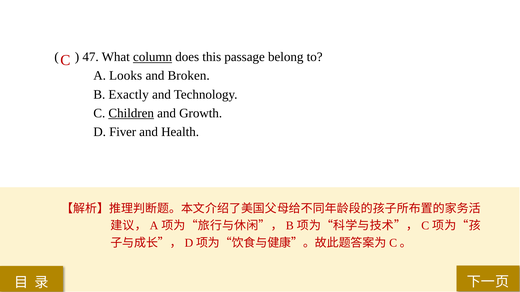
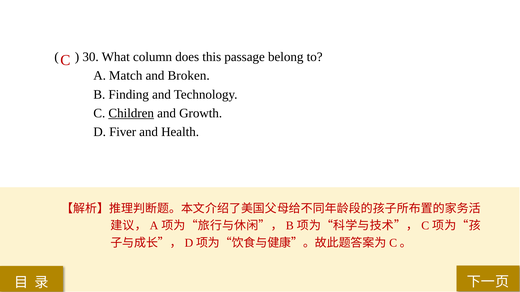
47: 47 -> 30
column underline: present -> none
Looks: Looks -> Match
Exactly: Exactly -> Finding
